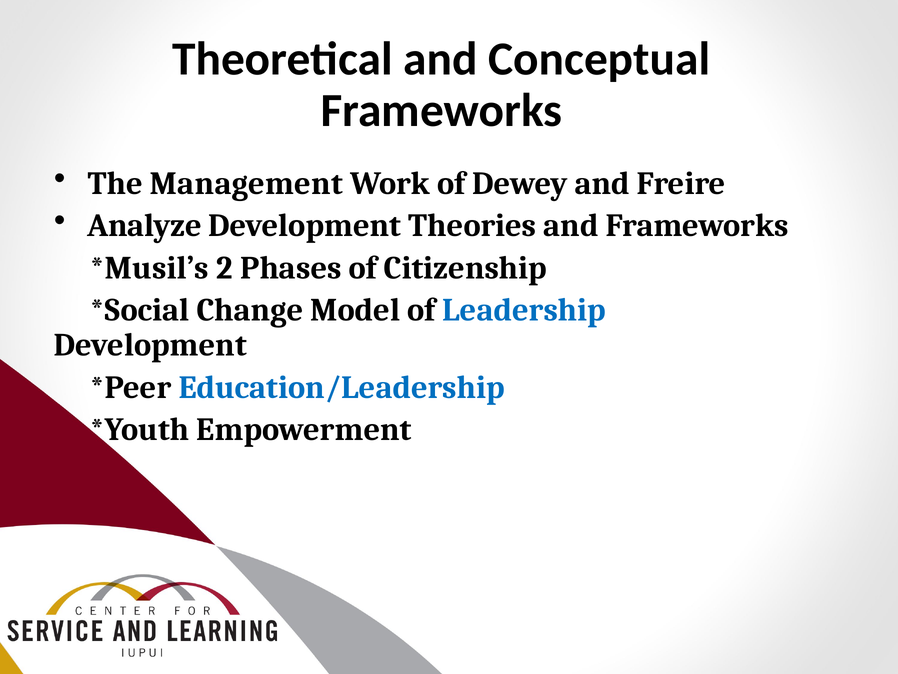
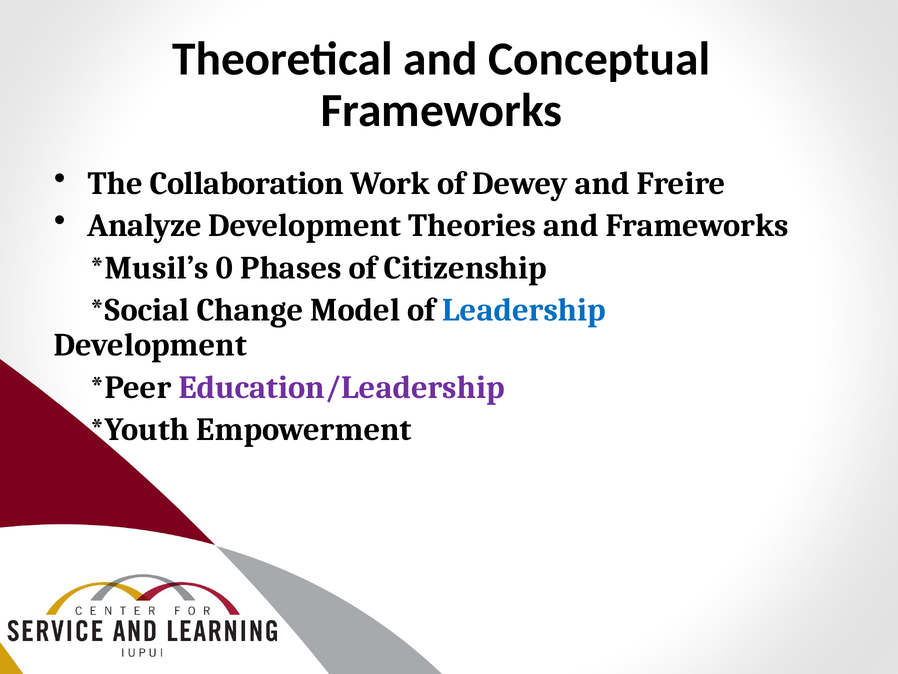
Management: Management -> Collaboration
2: 2 -> 0
Education/Leadership colour: blue -> purple
